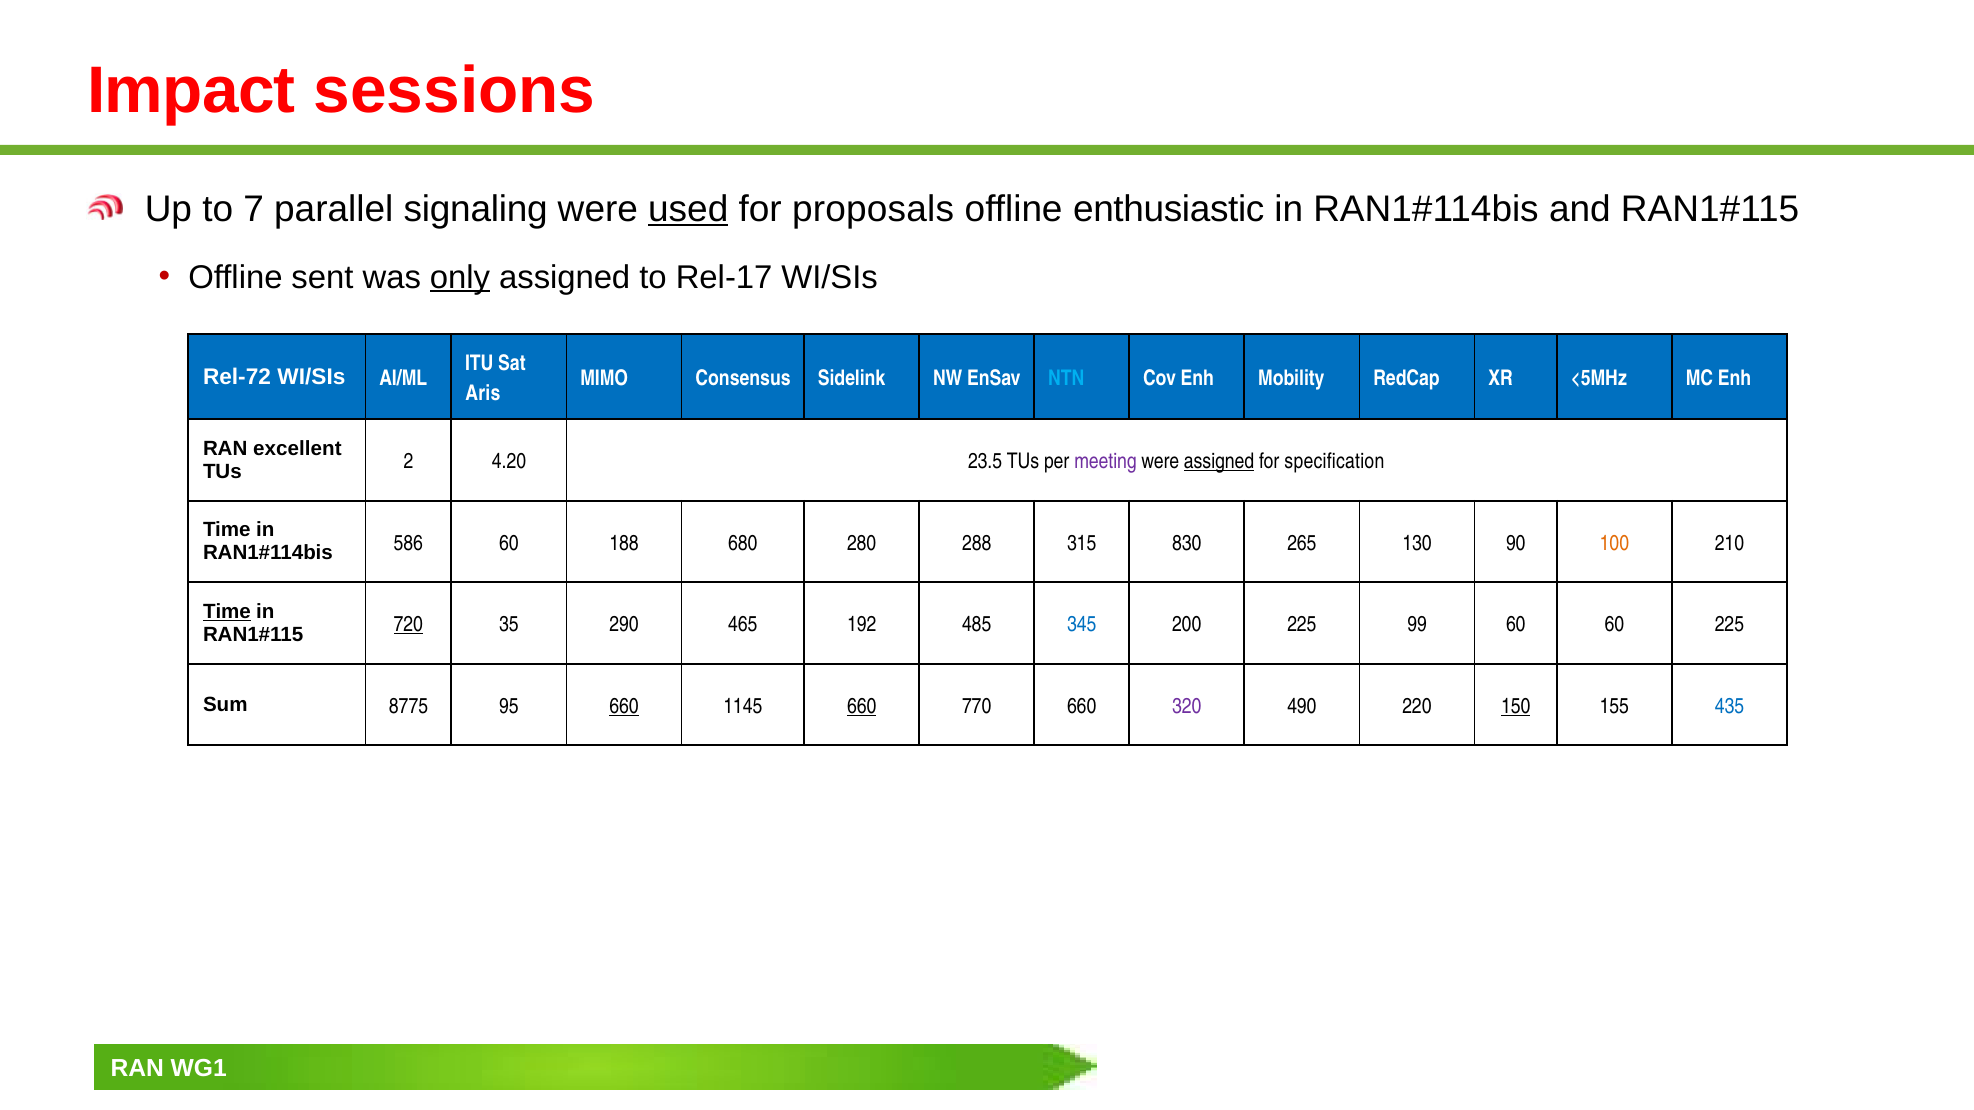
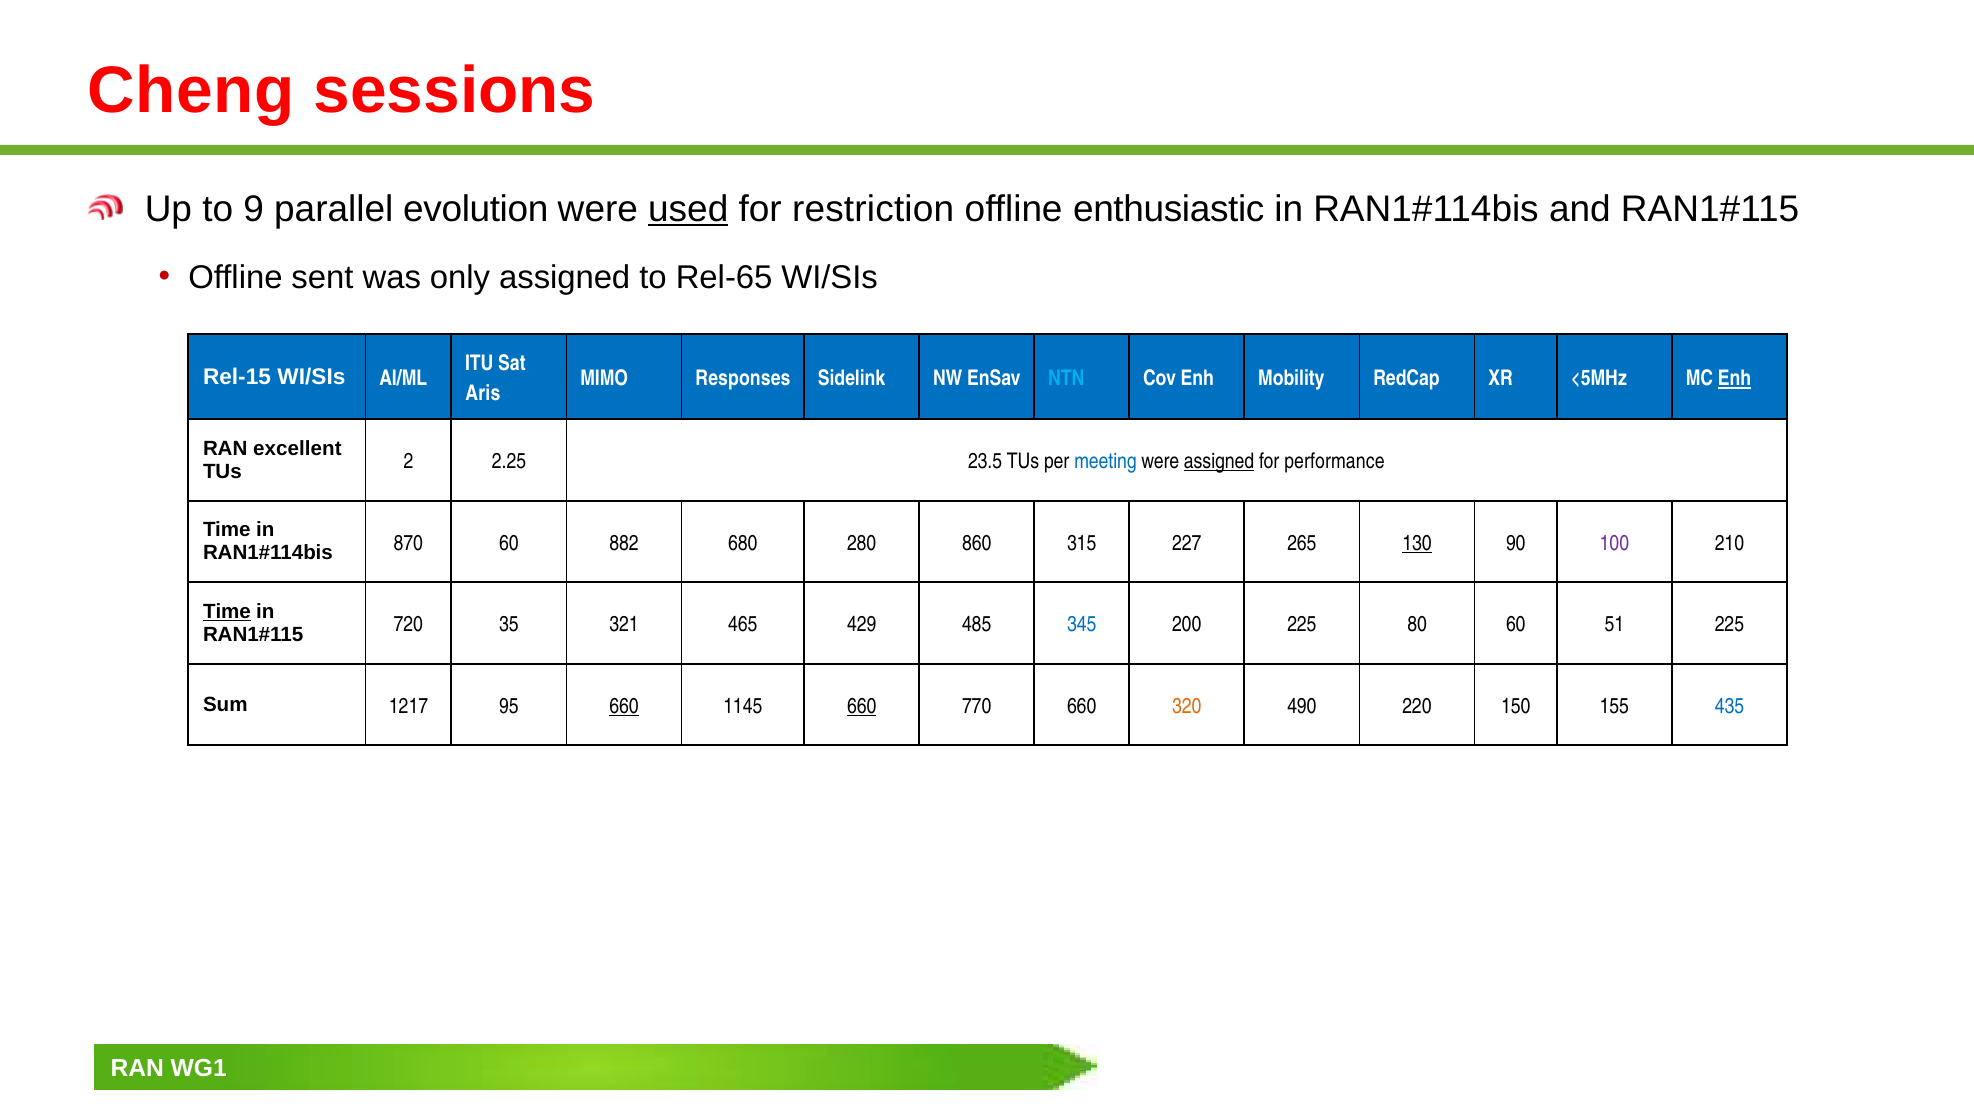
Impact: Impact -> Cheng
7: 7 -> 9
signaling: signaling -> evolution
proposals: proposals -> restriction
only underline: present -> none
Rel-17: Rel-17 -> Rel-65
Rel-72: Rel-72 -> Rel-15
Consensus: Consensus -> Responses
Enh at (1735, 379) underline: none -> present
4.20: 4.20 -> 2.25
meeting colour: purple -> blue
specification: specification -> performance
586: 586 -> 870
188: 188 -> 882
288: 288 -> 860
830: 830 -> 227
130 underline: none -> present
100 colour: orange -> purple
720 underline: present -> none
290: 290 -> 321
192: 192 -> 429
99: 99 -> 80
60 60: 60 -> 51
8775: 8775 -> 1217
320 colour: purple -> orange
150 underline: present -> none
